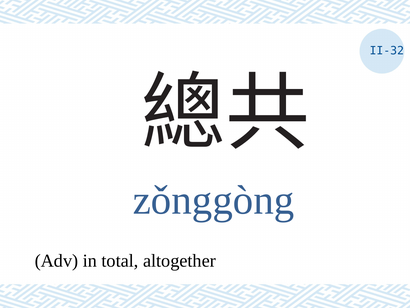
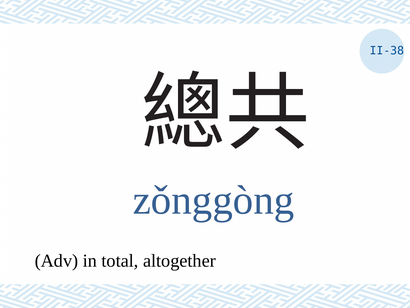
II-32: II-32 -> II-38
